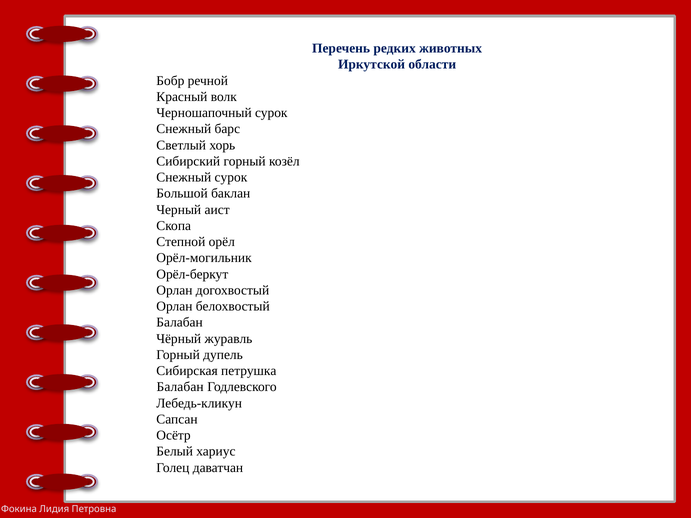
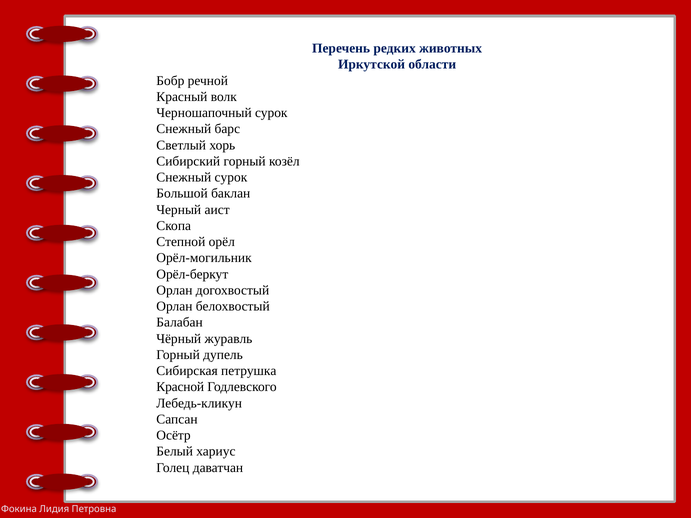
Балабан at (180, 387): Балабан -> Красной
